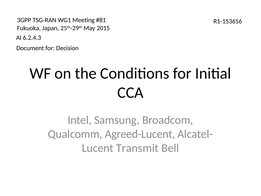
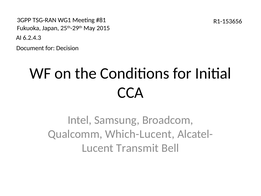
Agreed-Lucent: Agreed-Lucent -> Which-Lucent
